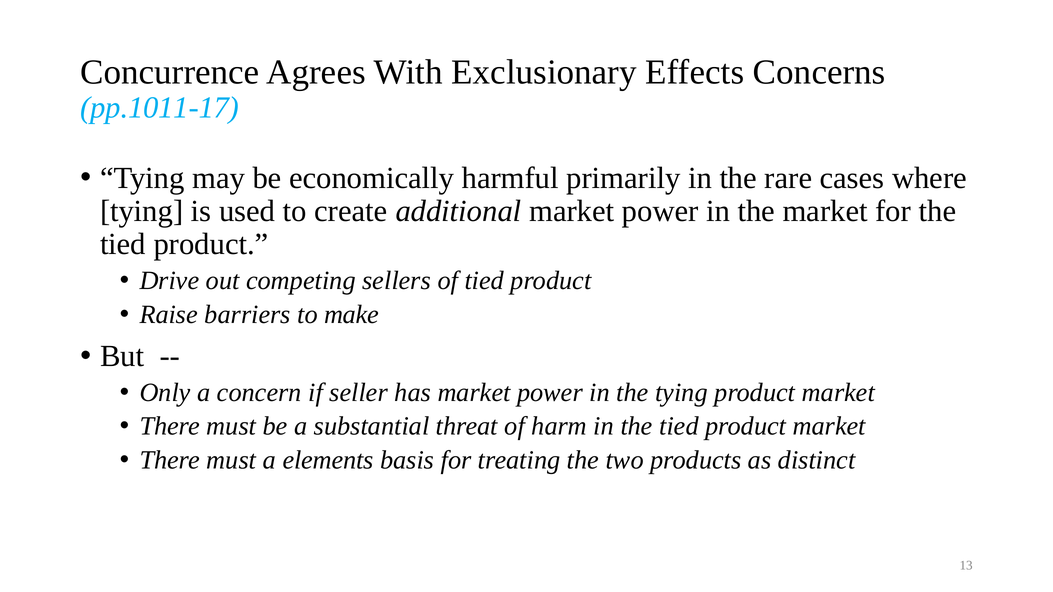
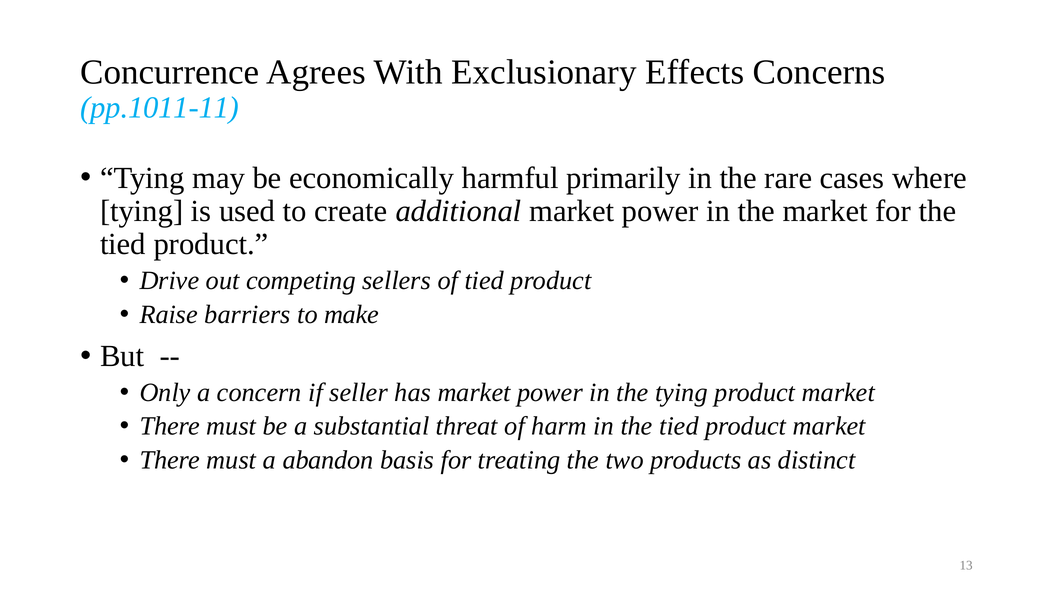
pp.1011-17: pp.1011-17 -> pp.1011-11
elements: elements -> abandon
